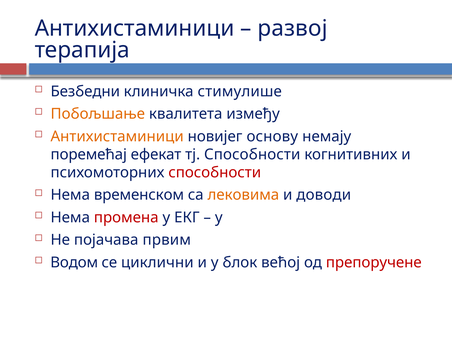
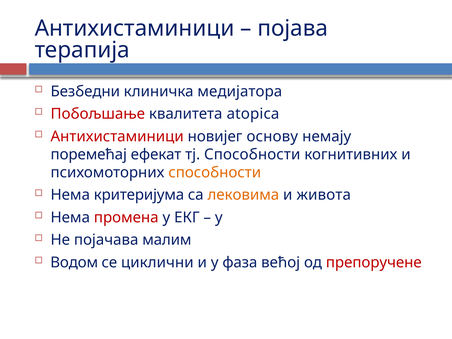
развој: развој -> појава
стимулише: стимулише -> медијатора
Побољшање colour: orange -> red
између: између -> atopica
Антихистаминици at (117, 136) colour: orange -> red
способности at (215, 173) colour: red -> orange
временском: временском -> критеријума
доводи: доводи -> живота
првим: првим -> малим
блок: блок -> фаза
